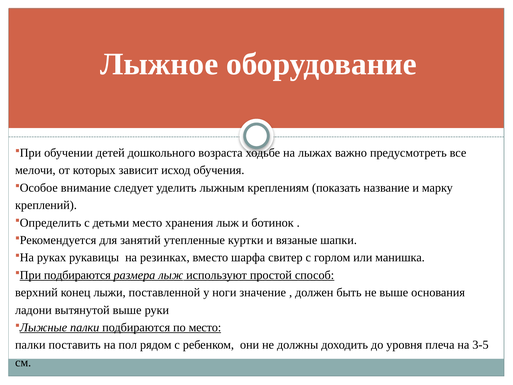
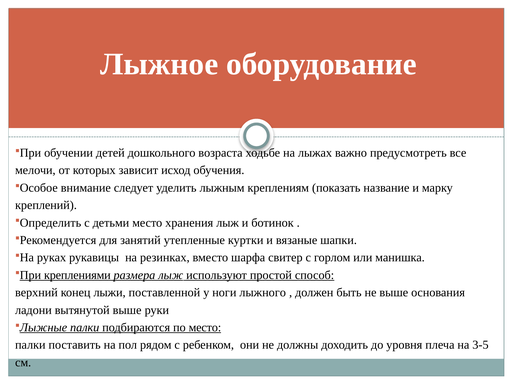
подбираются at (77, 275): подбираются -> креплениями
значение: значение -> лыжного
